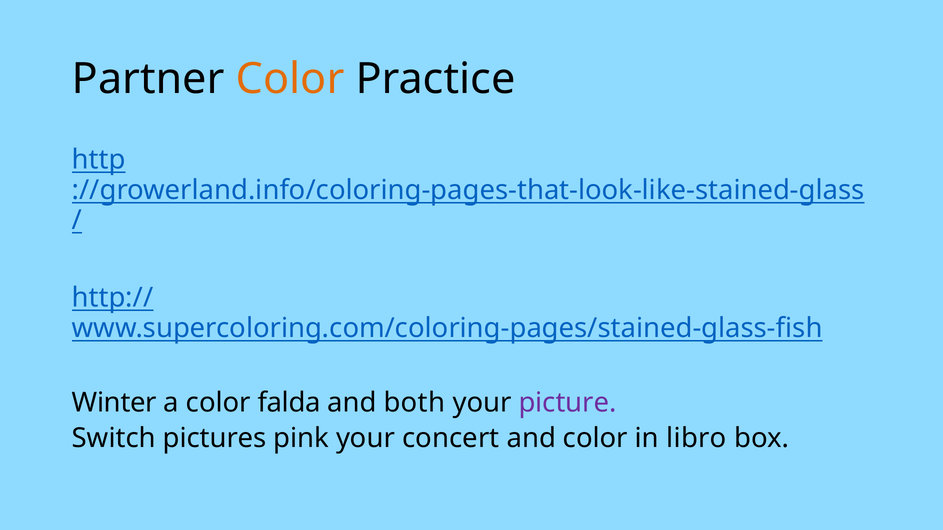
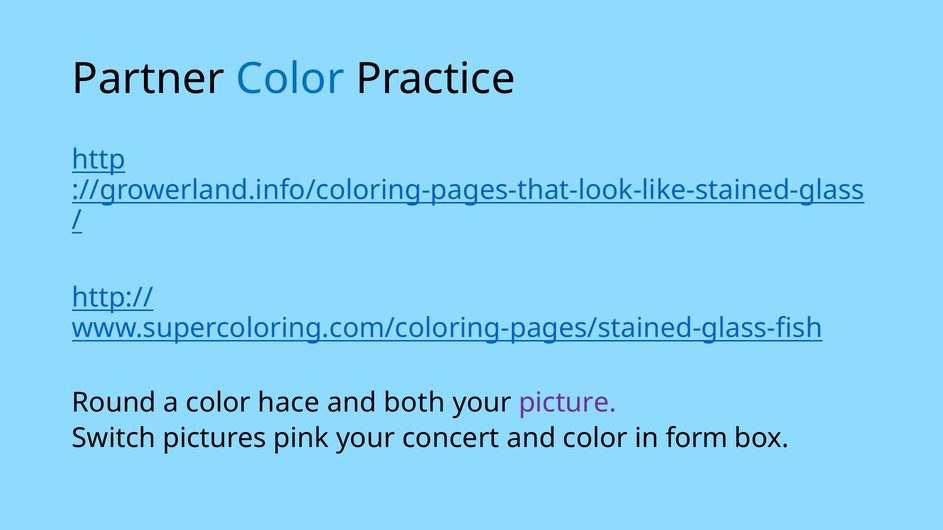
Color at (290, 79) colour: orange -> blue
Winter: Winter -> Round
falda: falda -> hace
libro: libro -> form
